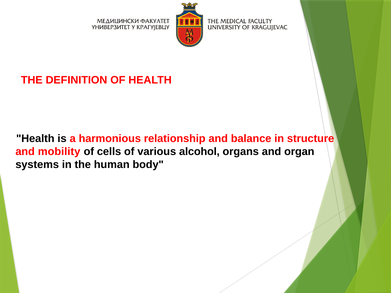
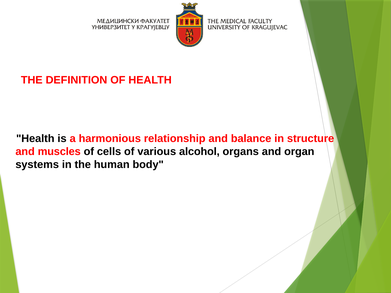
mobility: mobility -> muscles
